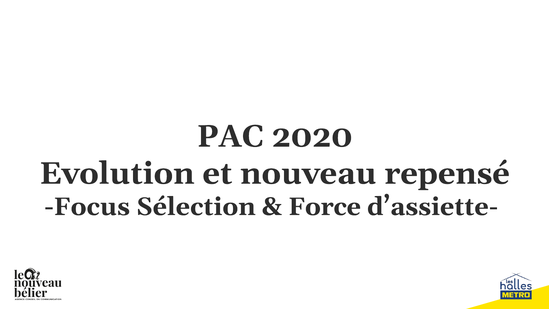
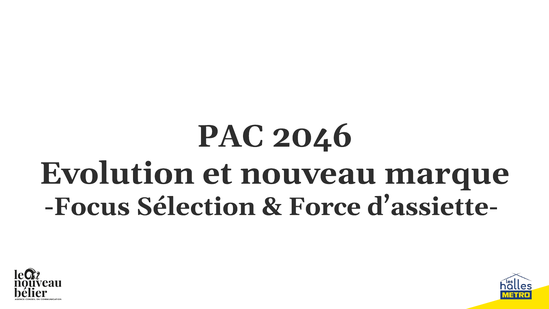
2020: 2020 -> 2046
repensé: repensé -> marque
